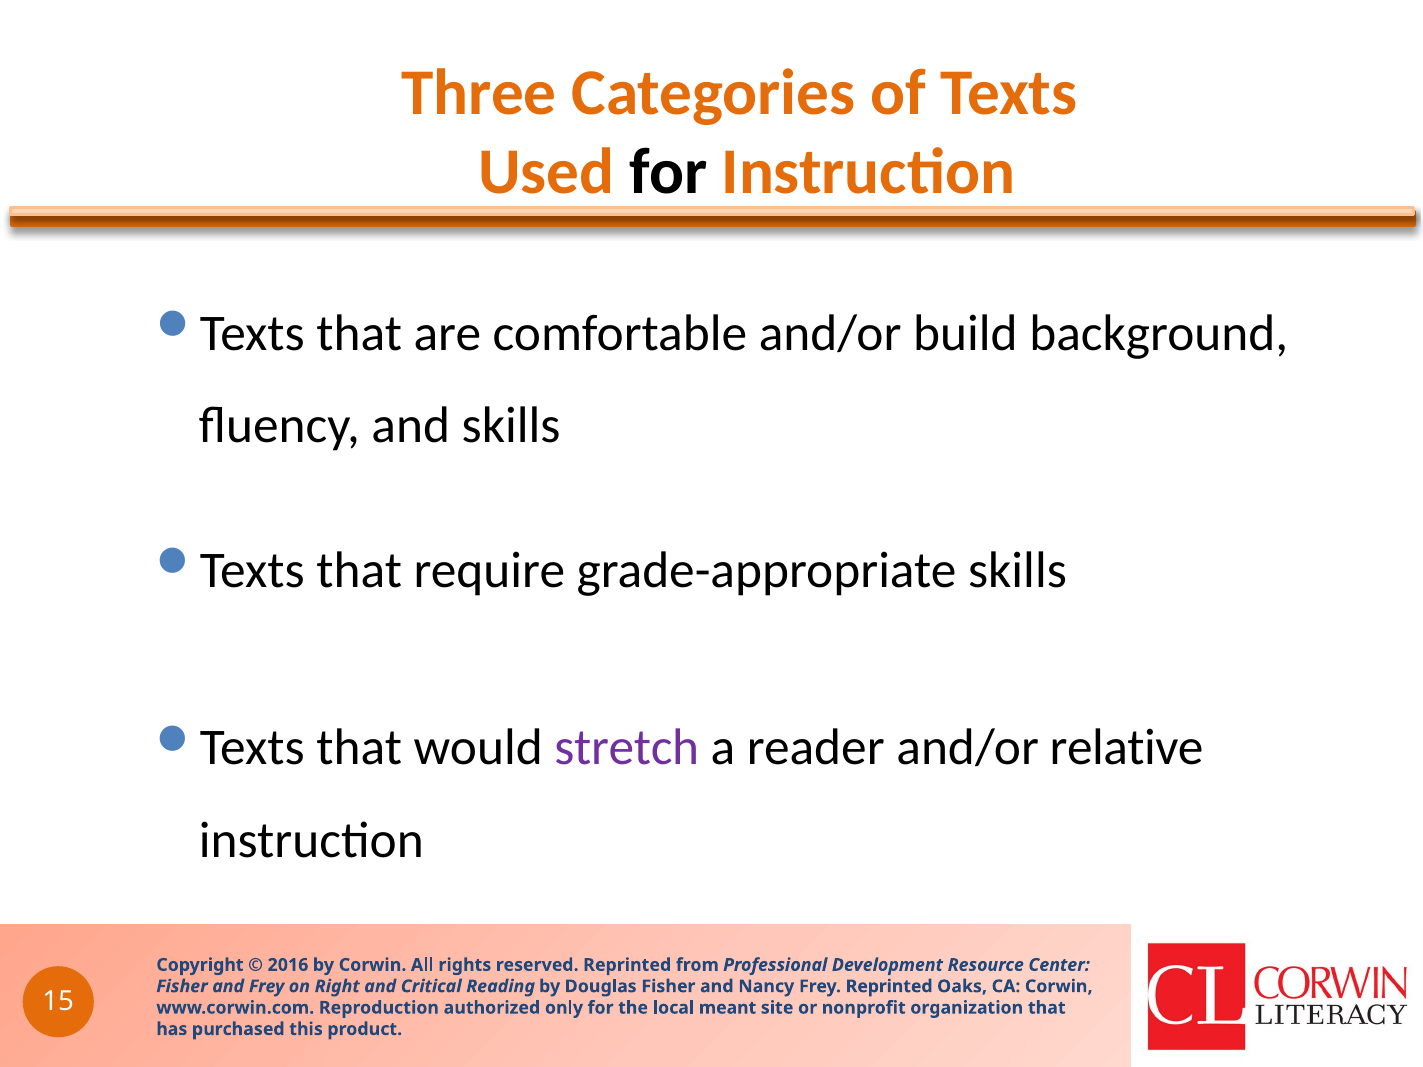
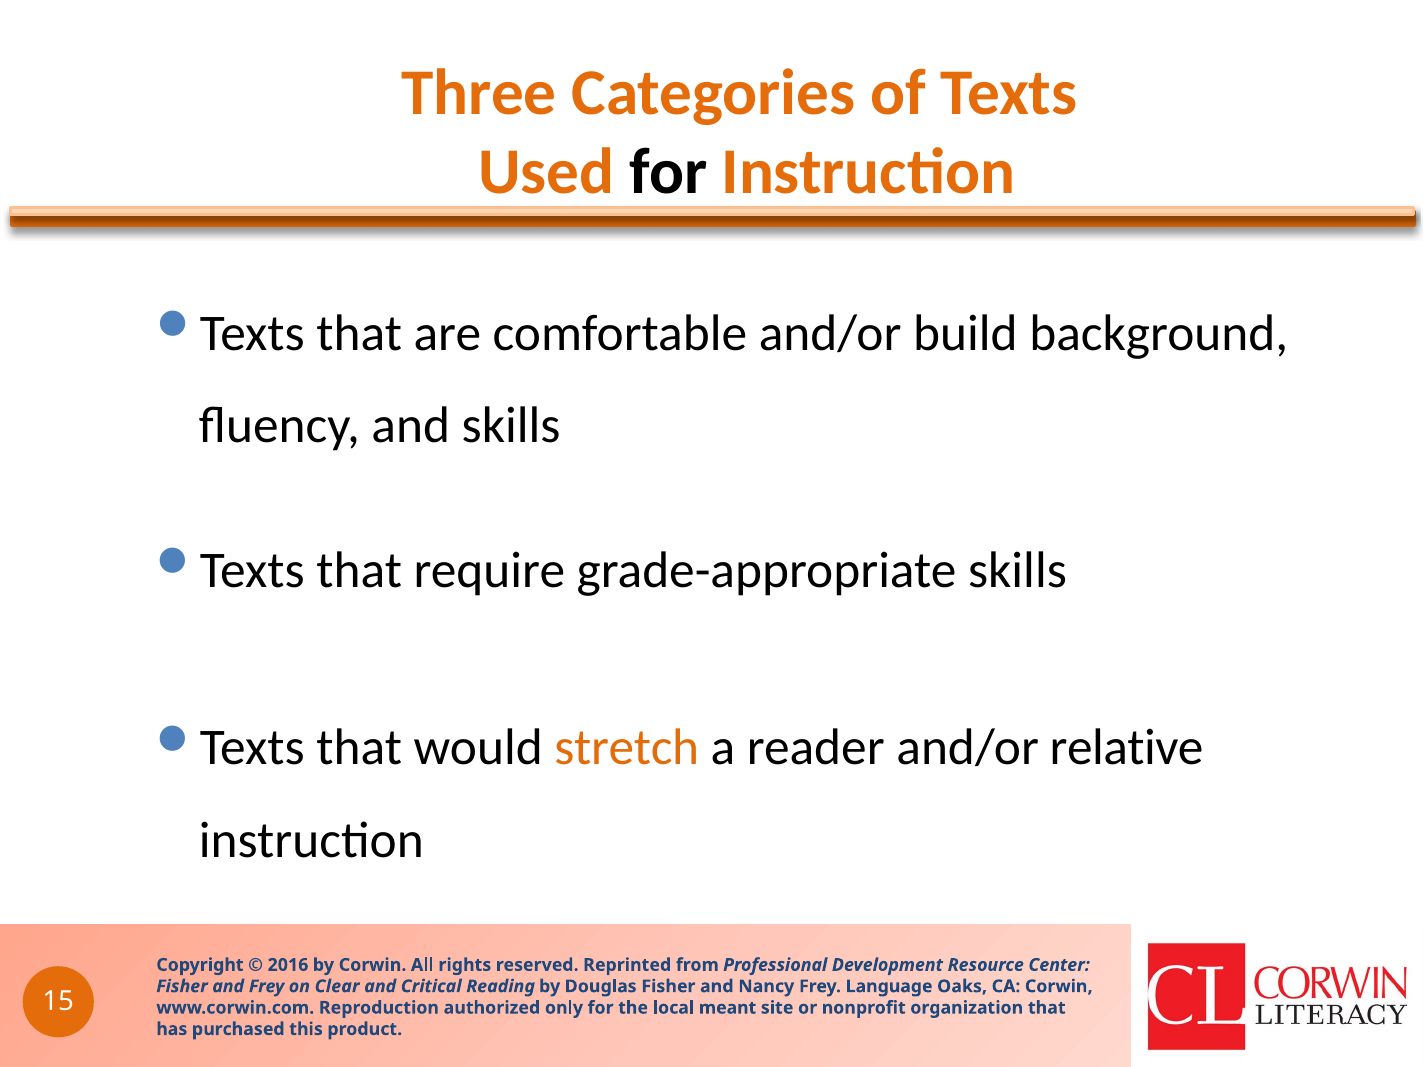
stretch colour: purple -> orange
Right: Right -> Clear
Frey Reprinted: Reprinted -> Language
